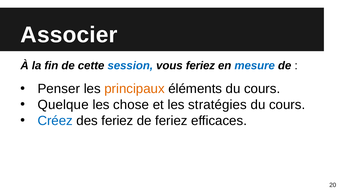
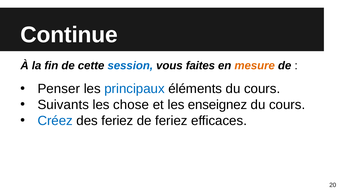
Associer: Associer -> Continue
vous feriez: feriez -> faites
mesure colour: blue -> orange
principaux colour: orange -> blue
Quelque: Quelque -> Suivants
stratégies: stratégies -> enseignez
